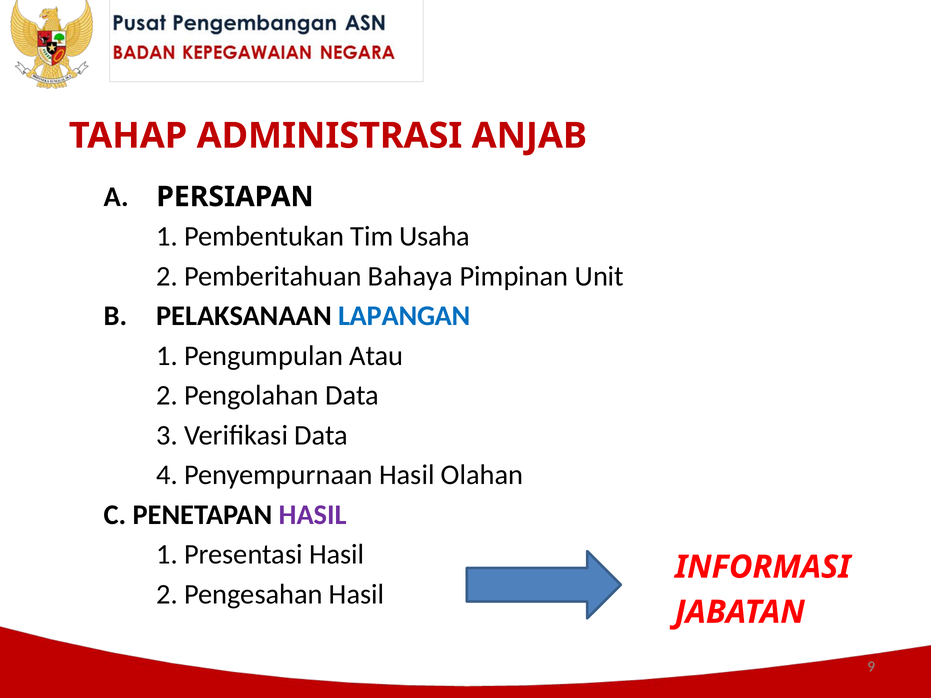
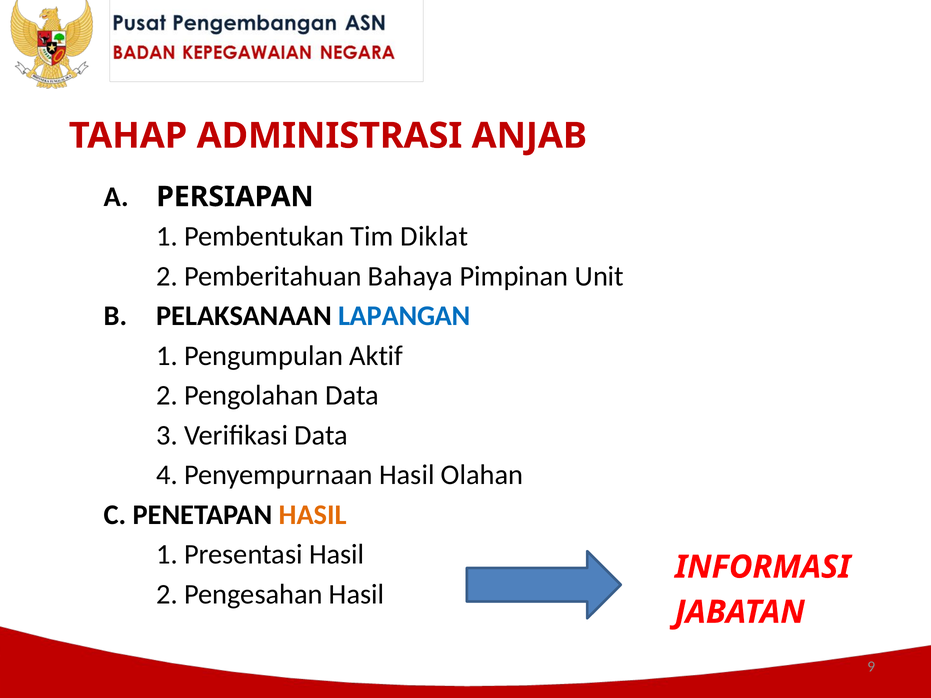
Usaha: Usaha -> Diklat
Atau: Atau -> Aktif
HASIL at (313, 515) colour: purple -> orange
